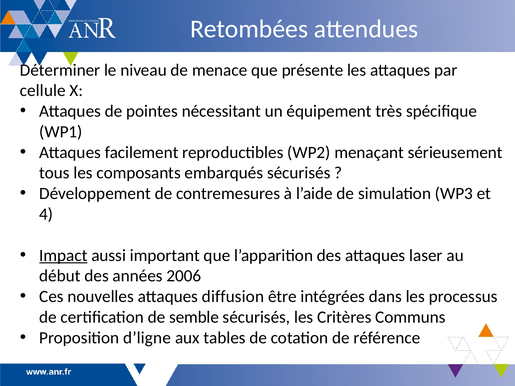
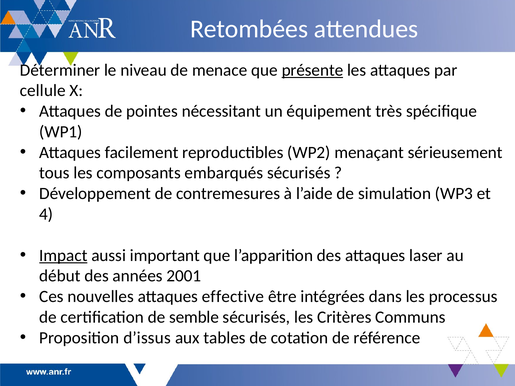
présente underline: none -> present
2006: 2006 -> 2001
diffusion: diffusion -> effective
d’ligne: d’ligne -> d’issus
